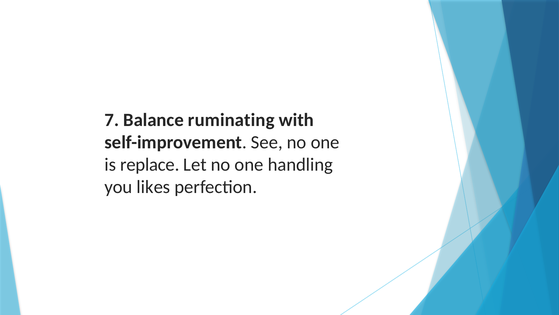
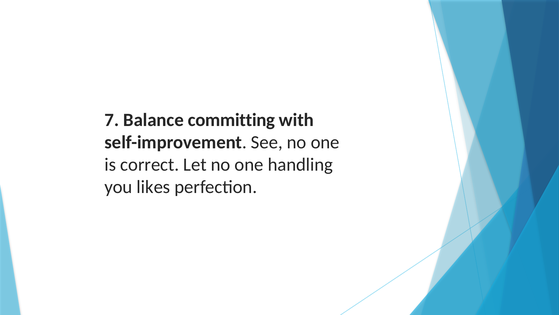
ruminating: ruminating -> committing
replace: replace -> correct
